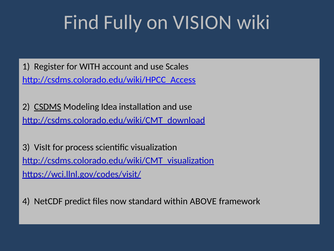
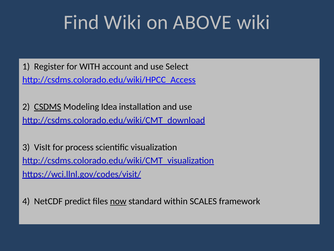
Find Fully: Fully -> Wiki
VISION: VISION -> ABOVE
Scales: Scales -> Select
now underline: none -> present
ABOVE: ABOVE -> SCALES
